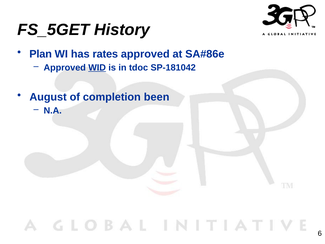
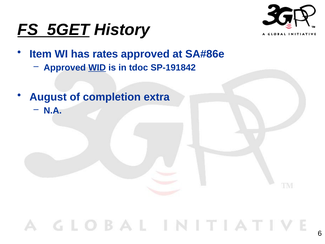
FS_5GET underline: none -> present
Plan: Plan -> Item
SP-181042: SP-181042 -> SP-191842
been: been -> extra
